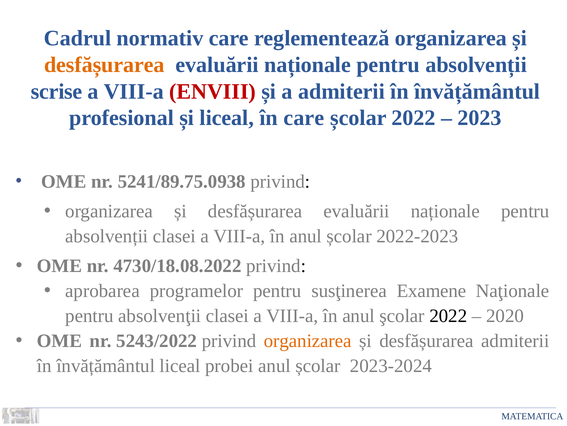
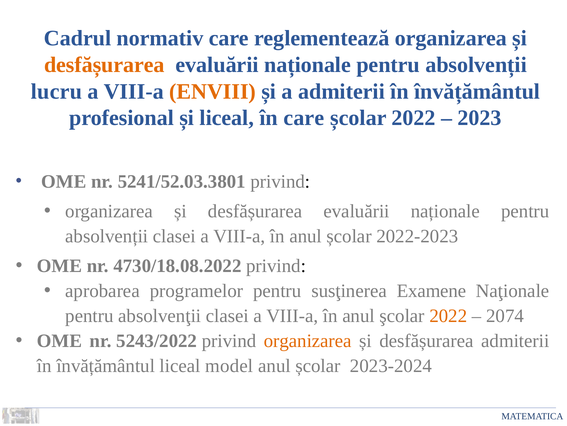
scrise: scrise -> lucru
ENVIII colour: red -> orange
5241/89.75.0938: 5241/89.75.0938 -> 5241/52.03.3801
2022 at (448, 315) colour: black -> orange
2020: 2020 -> 2074
probei: probei -> model
